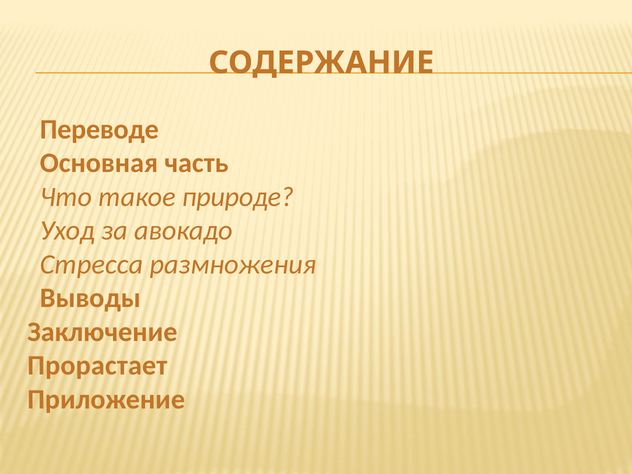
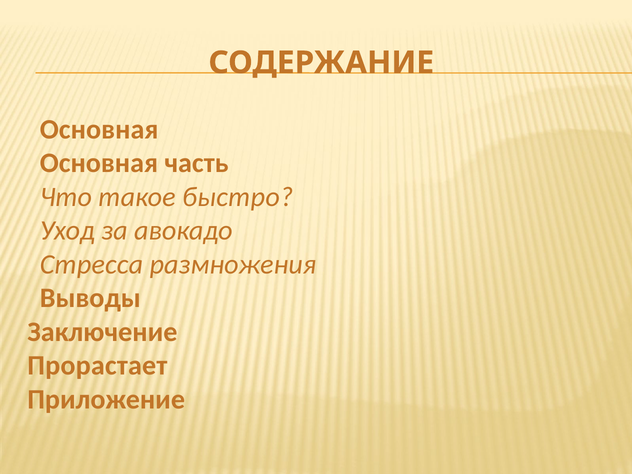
Переводе at (99, 129): Переводе -> Основная
природе: природе -> быстро
